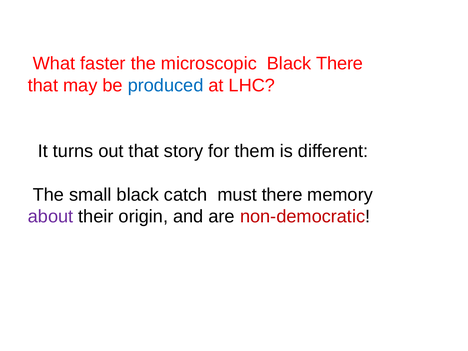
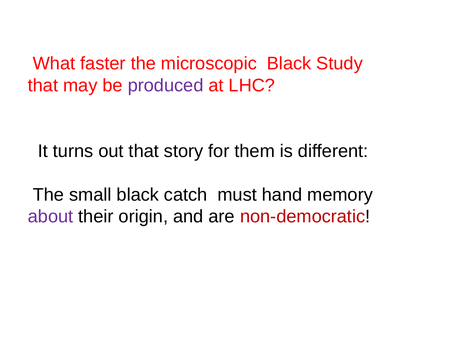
Black There: There -> Study
produced colour: blue -> purple
must there: there -> hand
